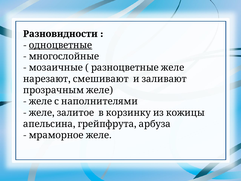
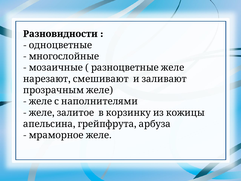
одноцветные underline: present -> none
